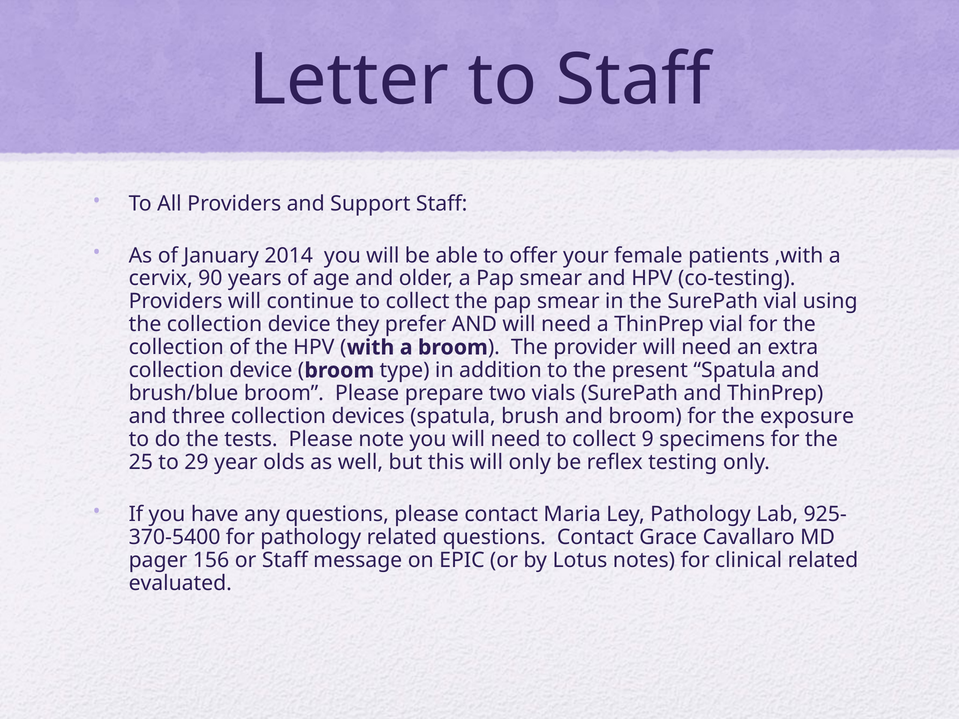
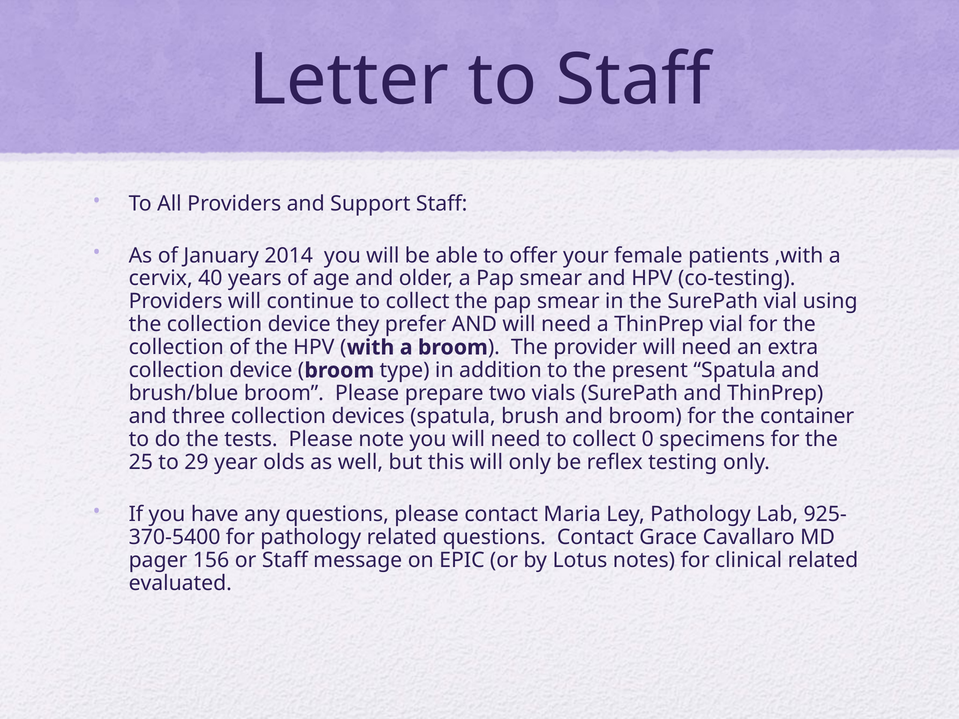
90: 90 -> 40
exposure: exposure -> container
9: 9 -> 0
